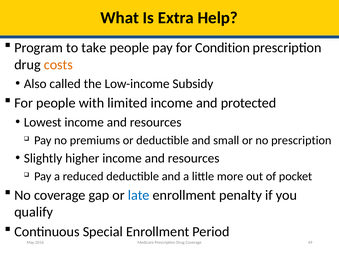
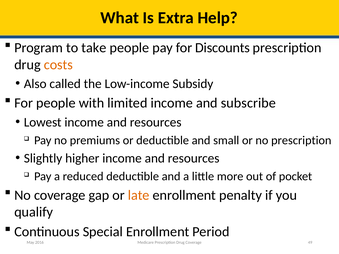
Condition: Condition -> Discounts
protected: protected -> subscribe
late colour: blue -> orange
